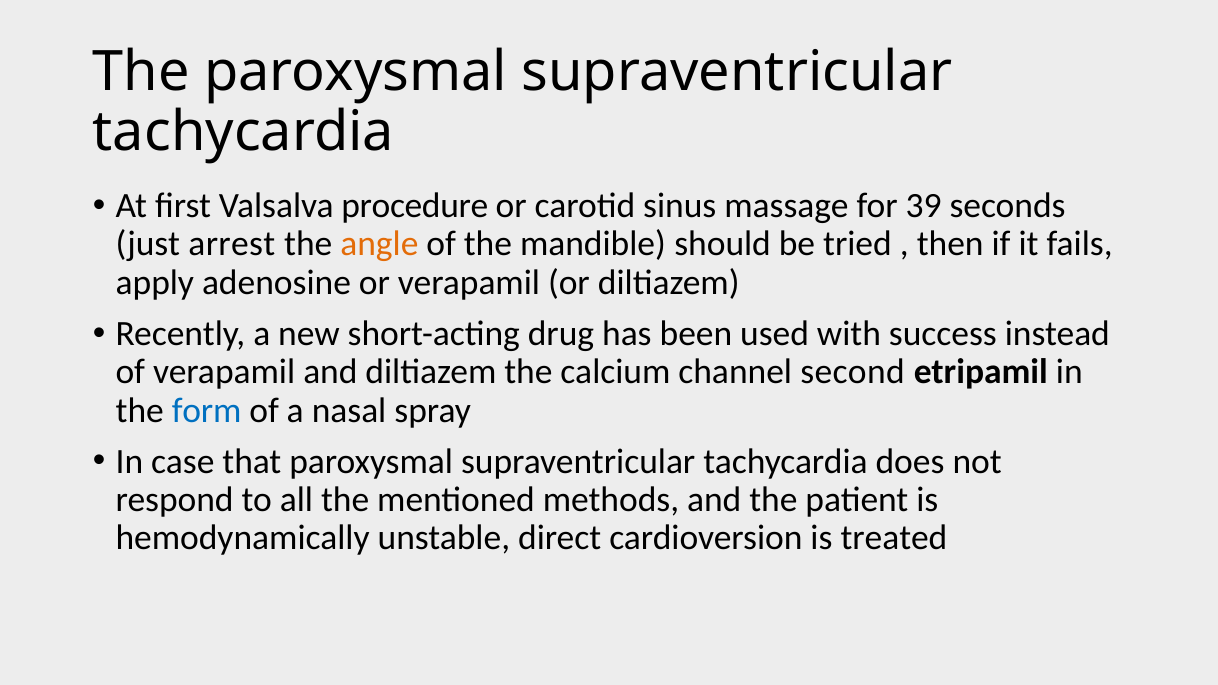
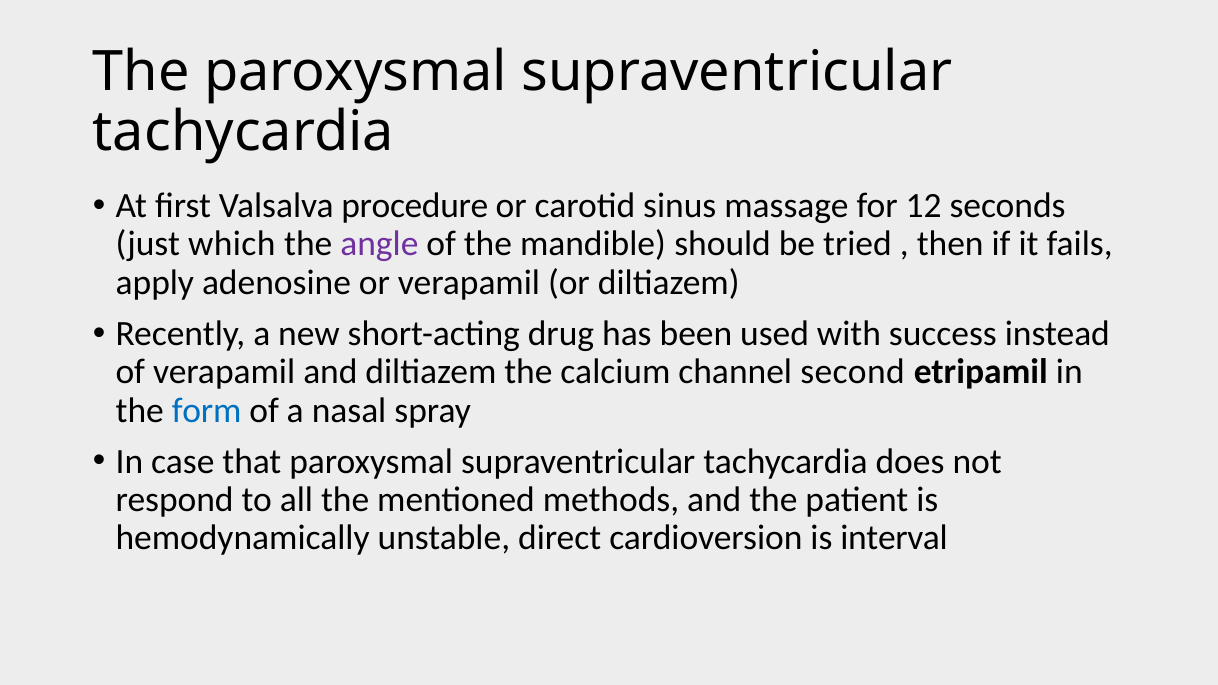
39: 39 -> 12
arrest: arrest -> which
angle colour: orange -> purple
treated: treated -> interval
